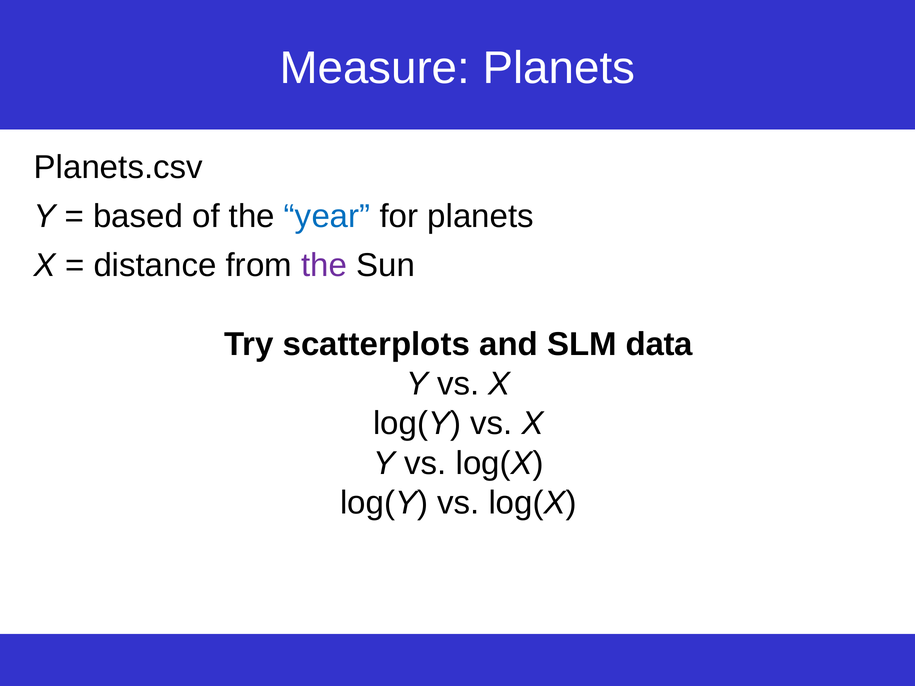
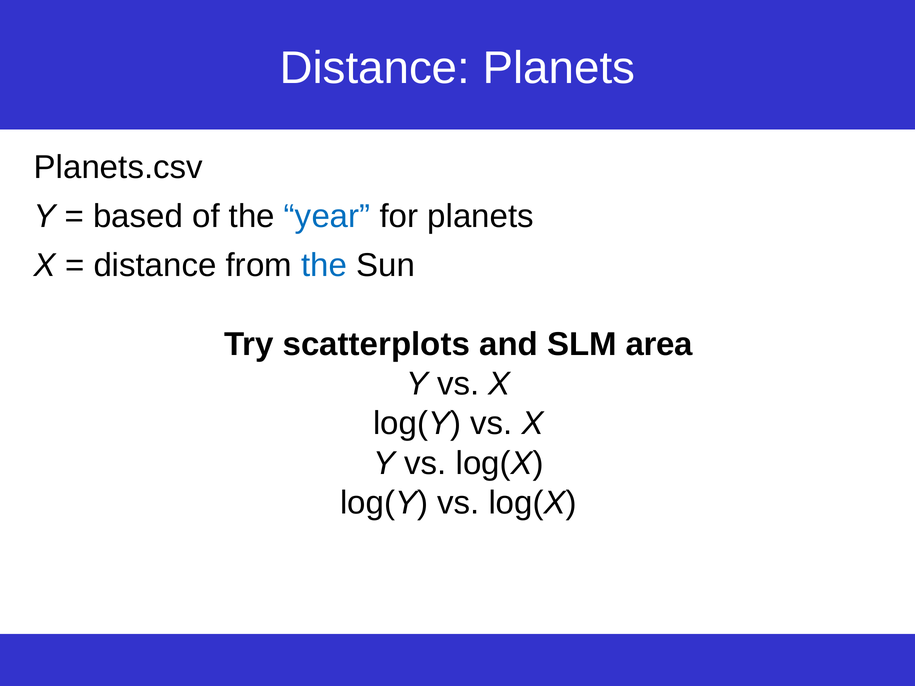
Measure at (375, 68): Measure -> Distance
the at (324, 265) colour: purple -> blue
data: data -> area
